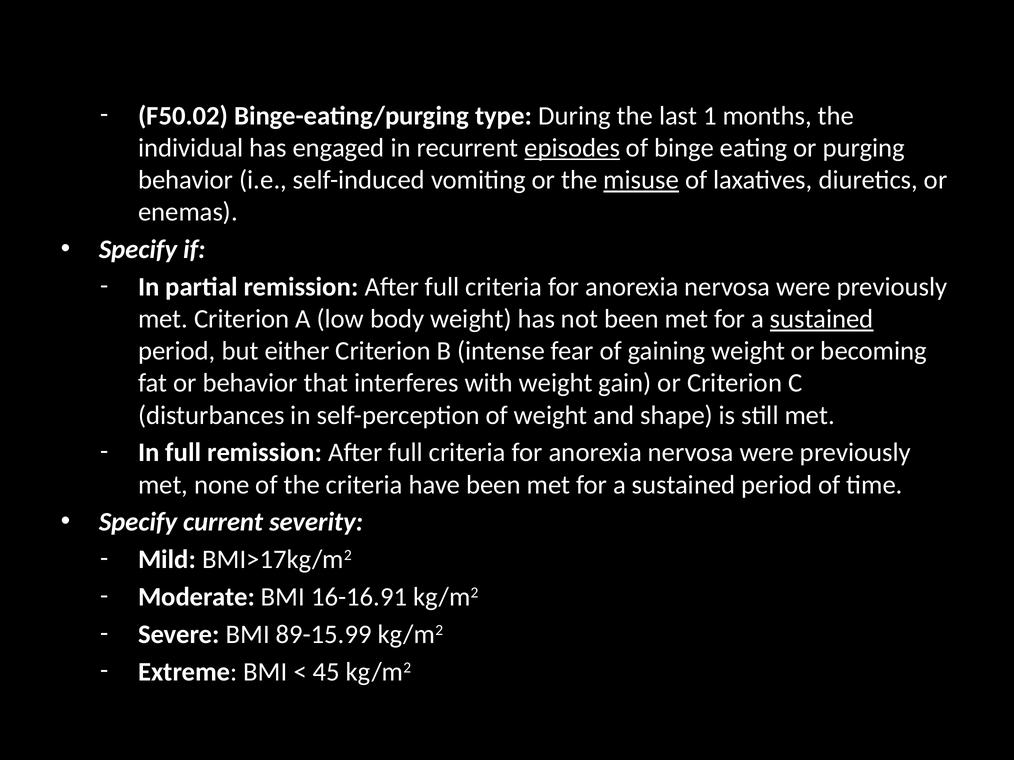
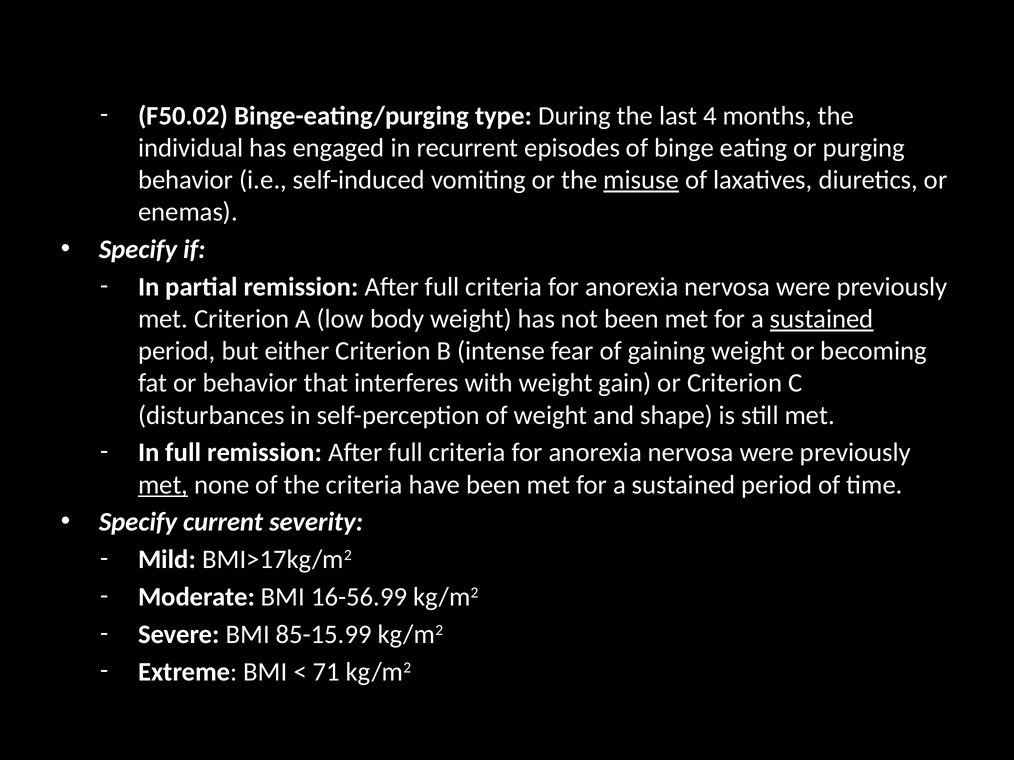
1: 1 -> 4
episodes underline: present -> none
met at (163, 485) underline: none -> present
16-16.91: 16-16.91 -> 16-56.99
89-15.99: 89-15.99 -> 85-15.99
45: 45 -> 71
